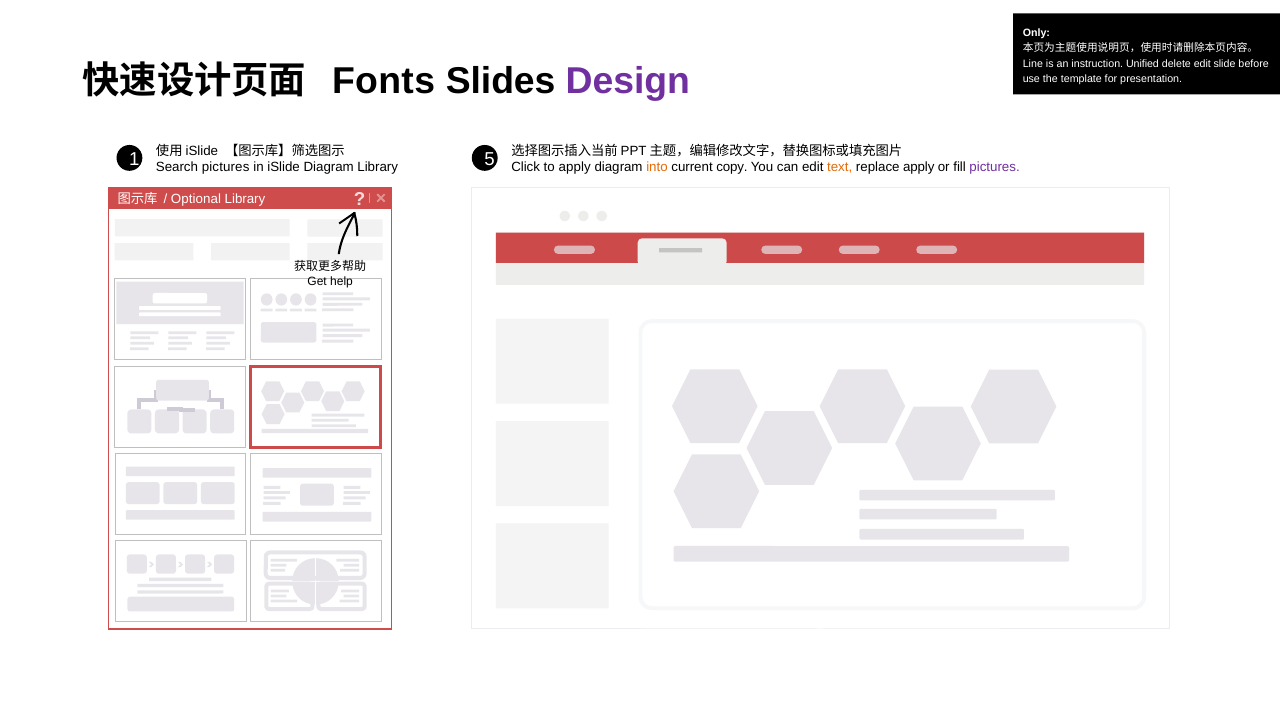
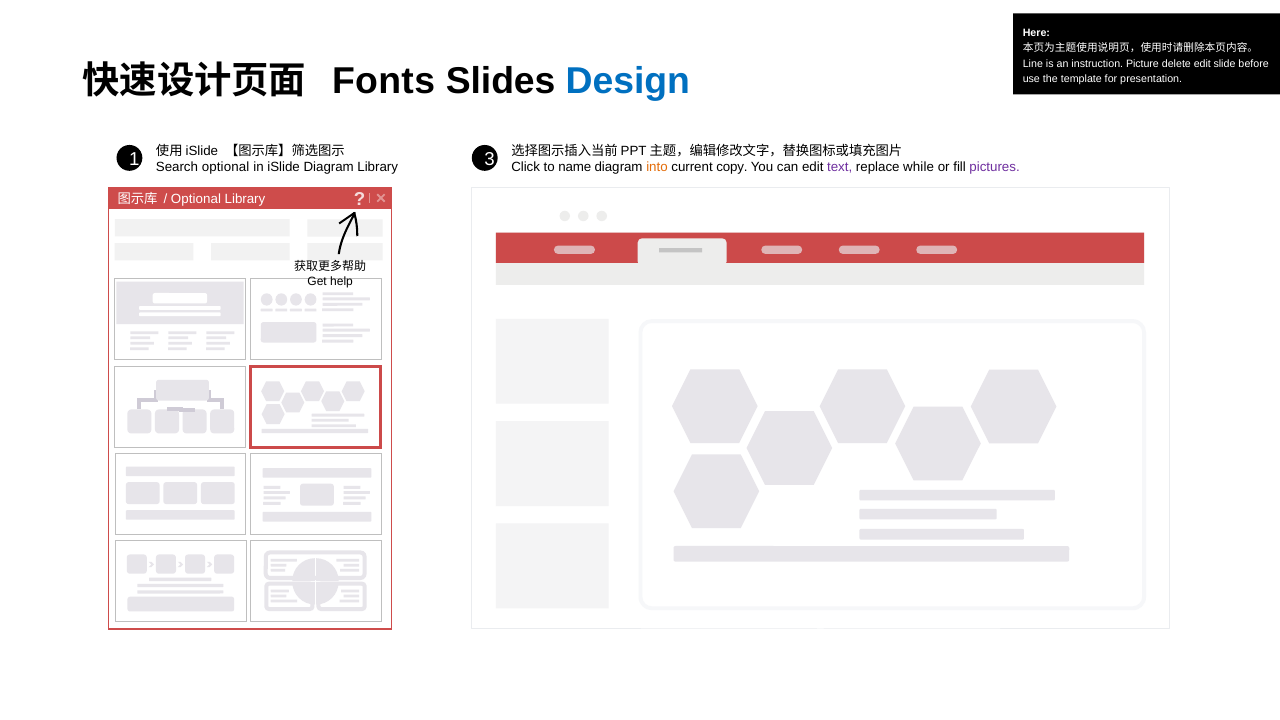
Only: Only -> Here
Unified: Unified -> Picture
Design colour: purple -> blue
5: 5 -> 3
Search pictures: pictures -> optional
to apply: apply -> name
text colour: orange -> purple
replace apply: apply -> while
